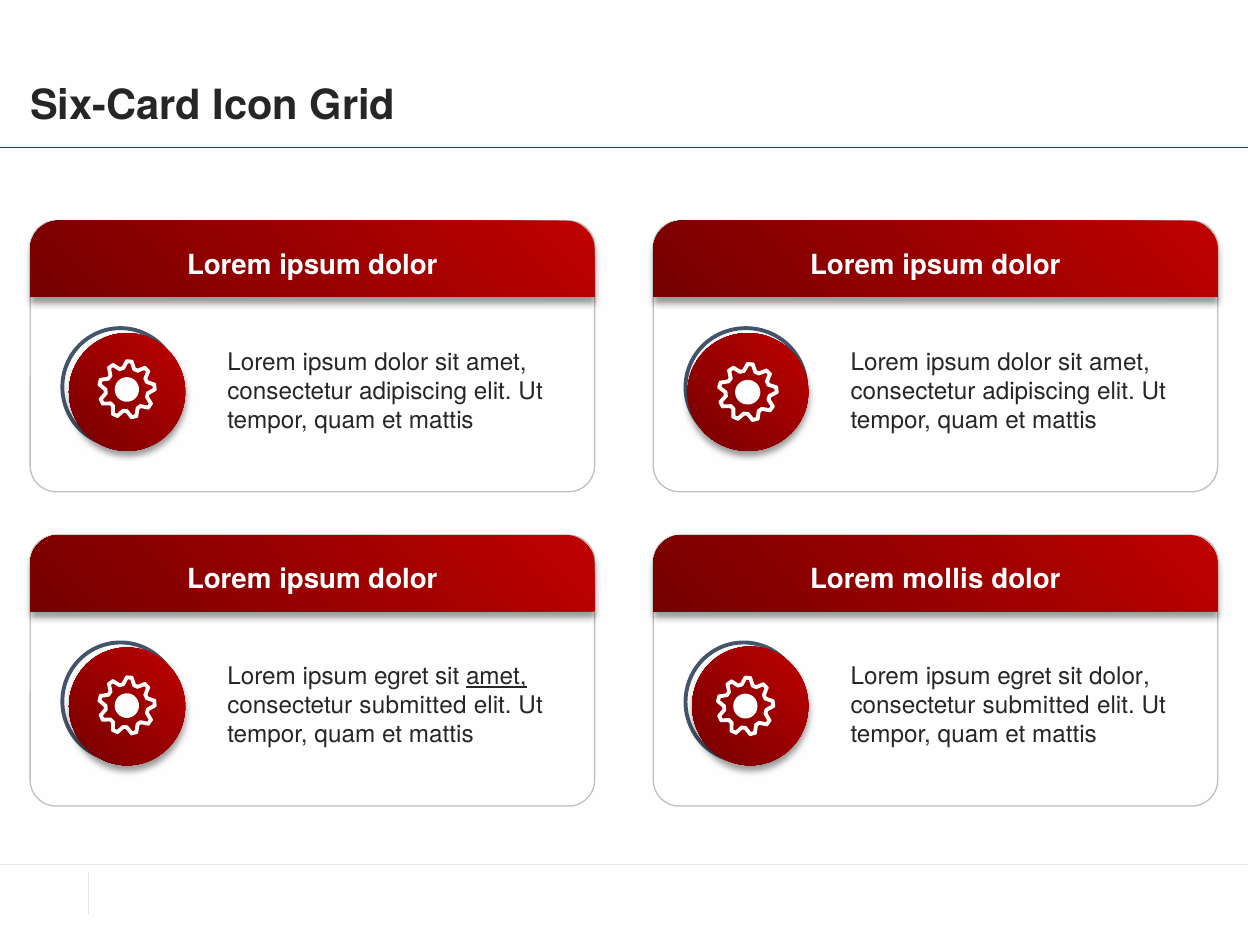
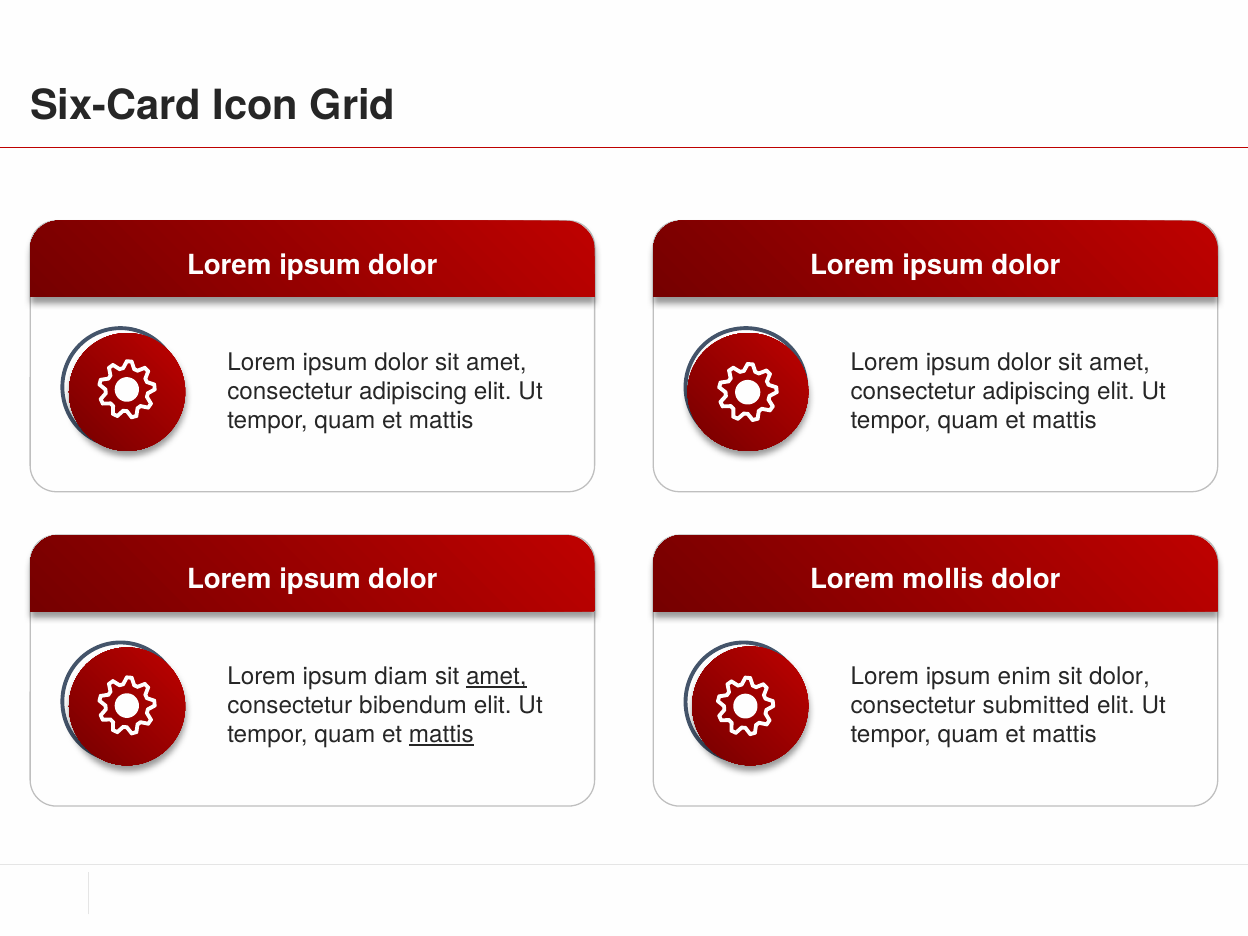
egret at (401, 676): egret -> diam
egret at (1025, 676): egret -> enim
submitted at (413, 706): submitted -> bibendum
mattis at (441, 735) underline: none -> present
